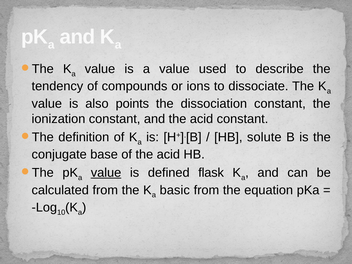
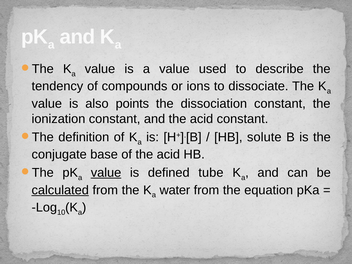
flask: flask -> tube
calculated underline: none -> present
basic: basic -> water
